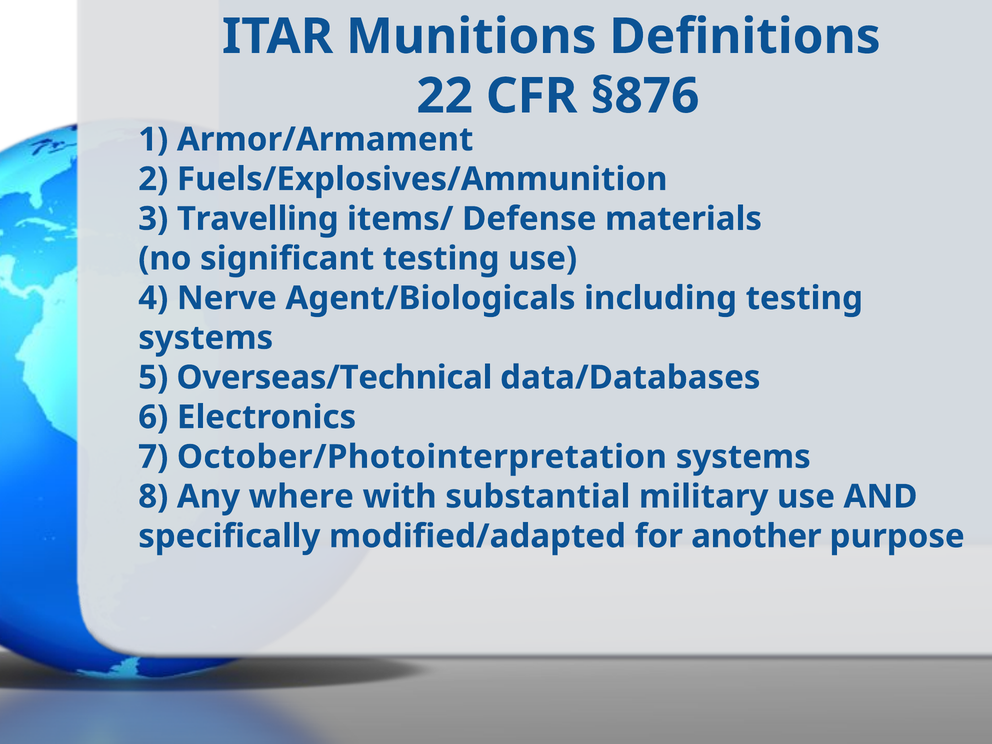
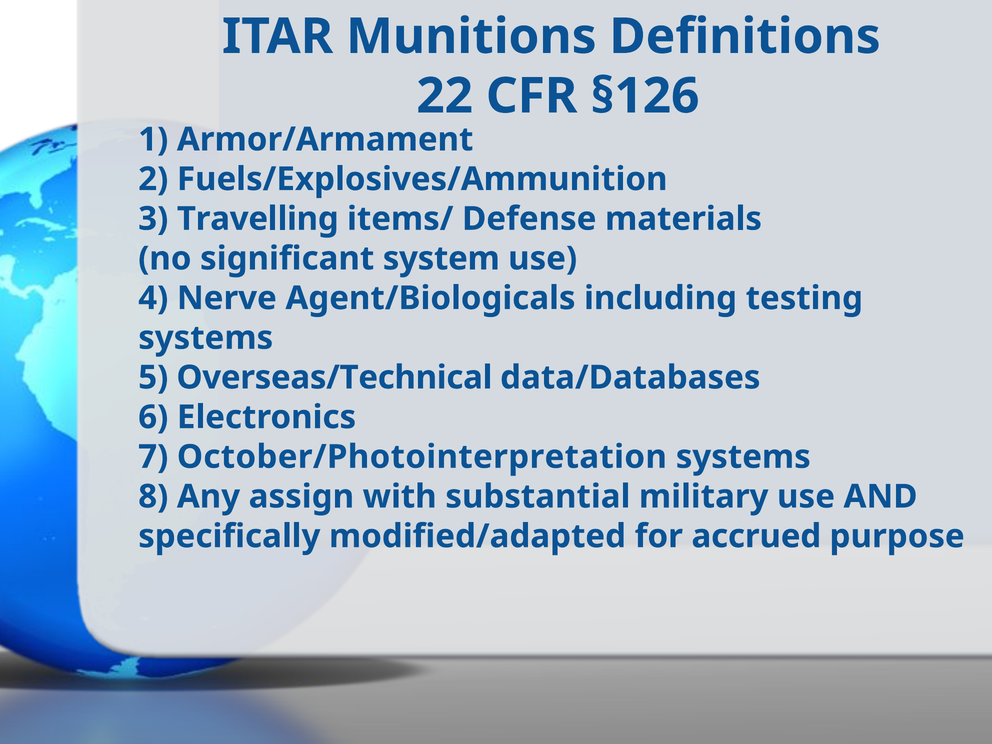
§876: §876 -> §126
significant testing: testing -> system
where: where -> assign
another: another -> accrued
